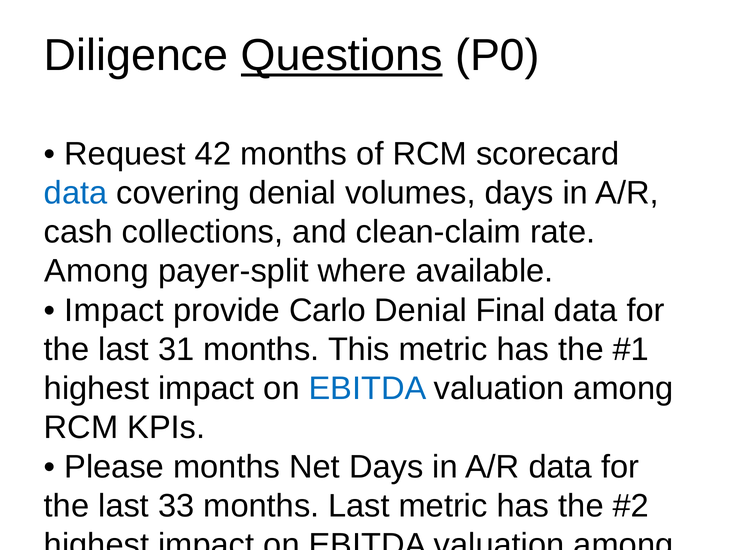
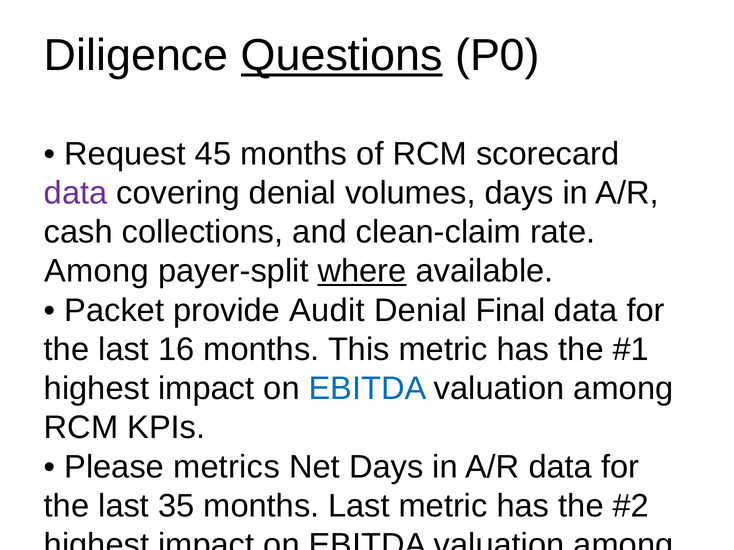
42: 42 -> 45
data at (76, 193) colour: blue -> purple
where underline: none -> present
Impact at (114, 311): Impact -> Packet
Carlo: Carlo -> Audit
31: 31 -> 16
Please months: months -> metrics
33: 33 -> 35
